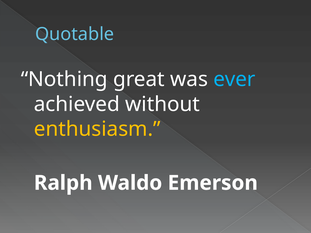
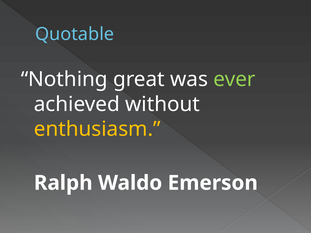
ever colour: light blue -> light green
